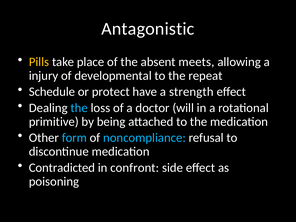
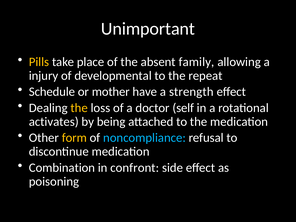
Antagonistic: Antagonistic -> Unimportant
meets: meets -> family
protect: protect -> mother
the at (79, 108) colour: light blue -> yellow
will: will -> self
primitive: primitive -> activates
form colour: light blue -> yellow
Contradicted: Contradicted -> Combination
